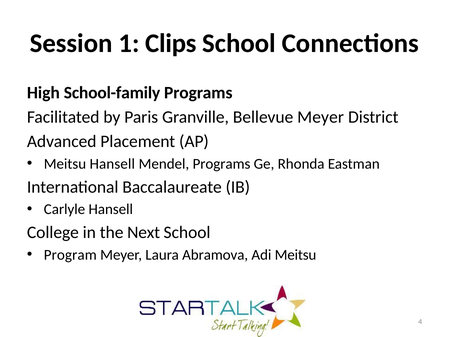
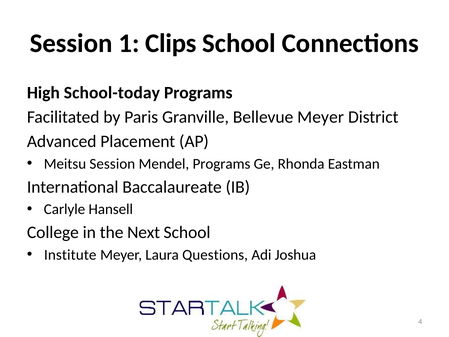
School-family: School-family -> School-today
Meitsu Hansell: Hansell -> Session
Program: Program -> Institute
Abramova: Abramova -> Questions
Adi Meitsu: Meitsu -> Joshua
